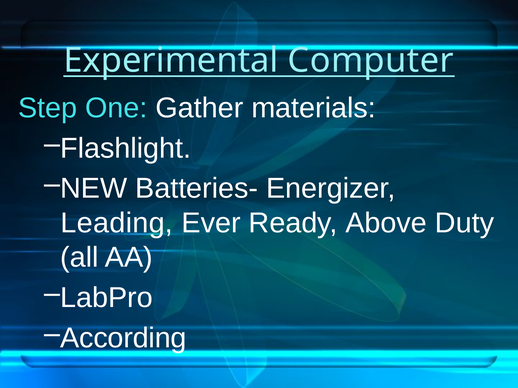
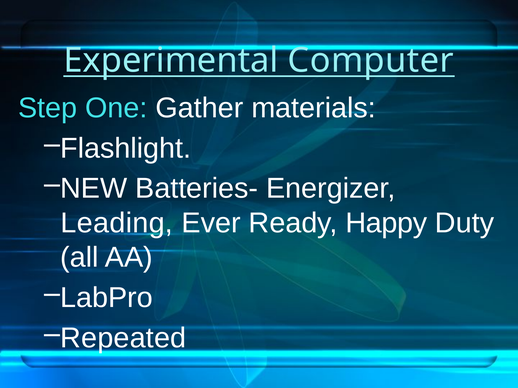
Above: Above -> Happy
According: According -> Repeated
